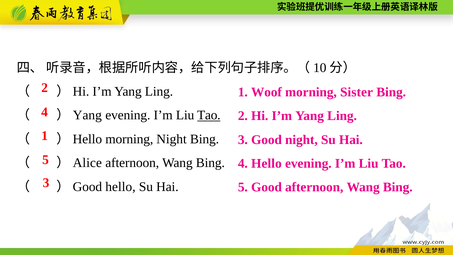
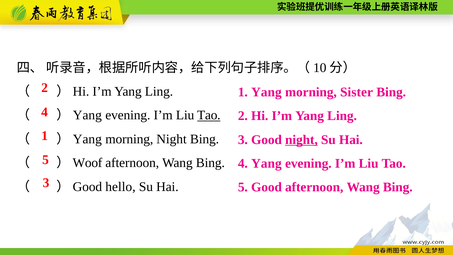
1 Woof: Woof -> Yang
night at (301, 140) underline: none -> present
Hello at (87, 139): Hello -> Yang
4 Hello: Hello -> Yang
Alice: Alice -> Woof
